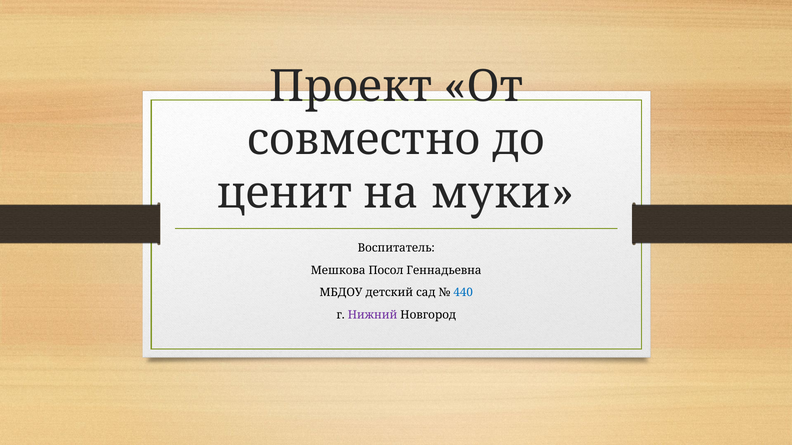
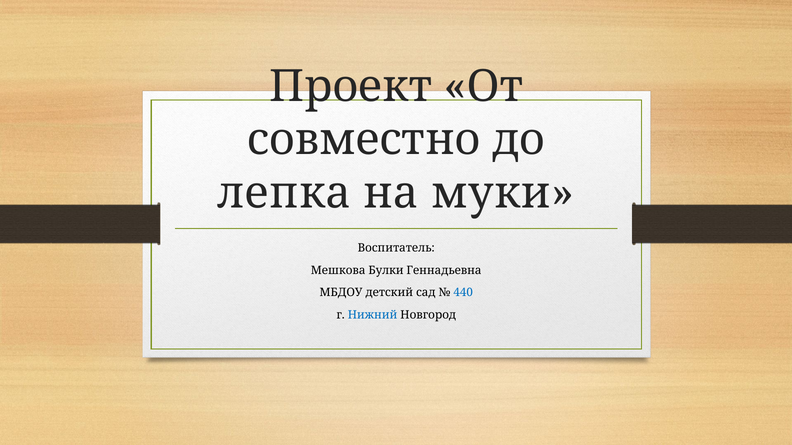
ценит: ценит -> лепка
Посол: Посол -> Булки
Нижний colour: purple -> blue
